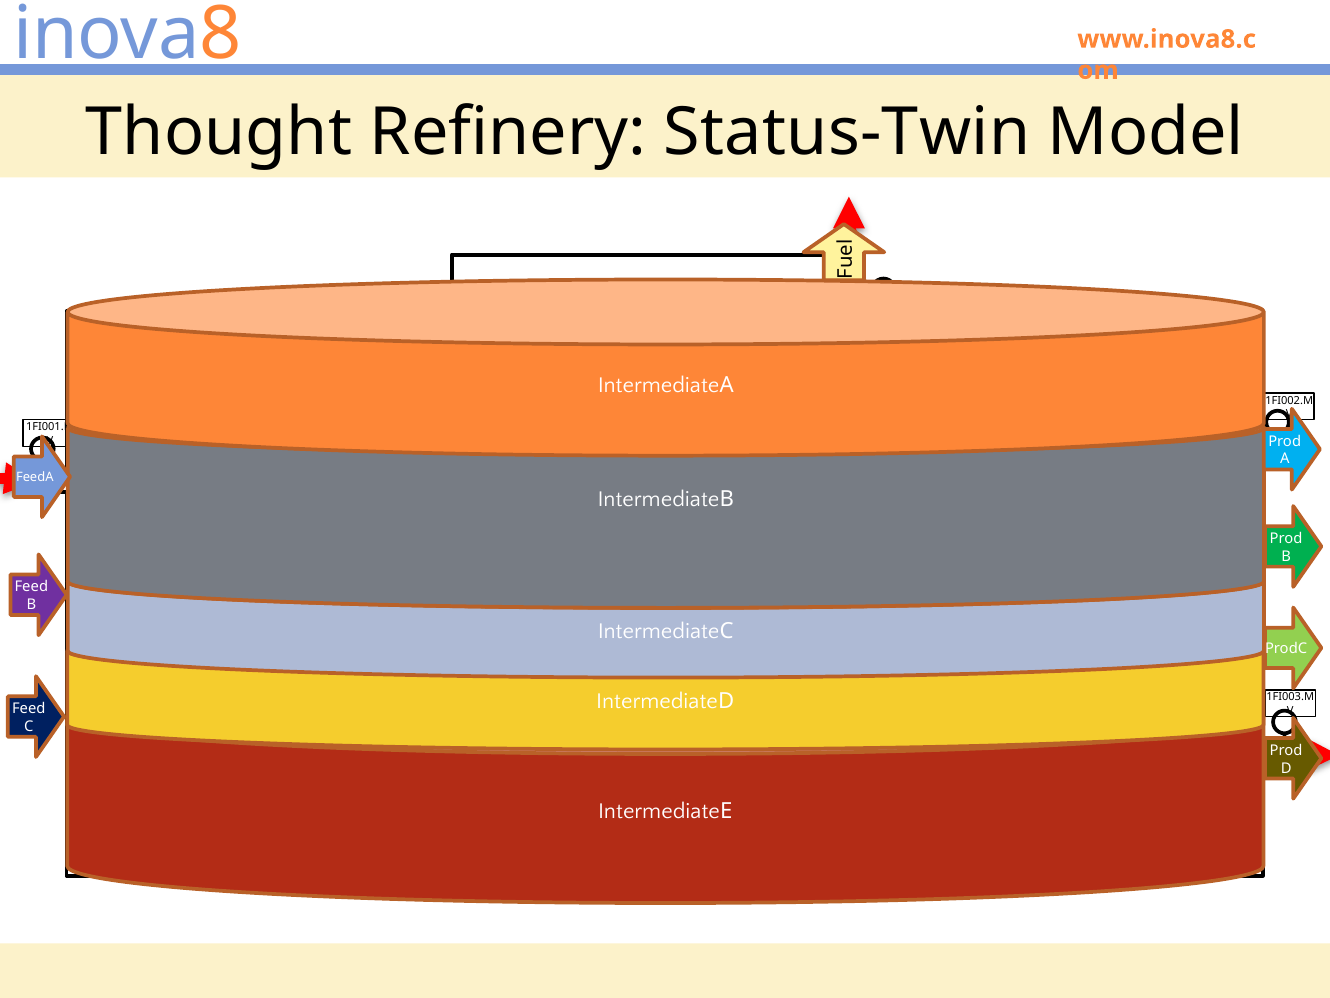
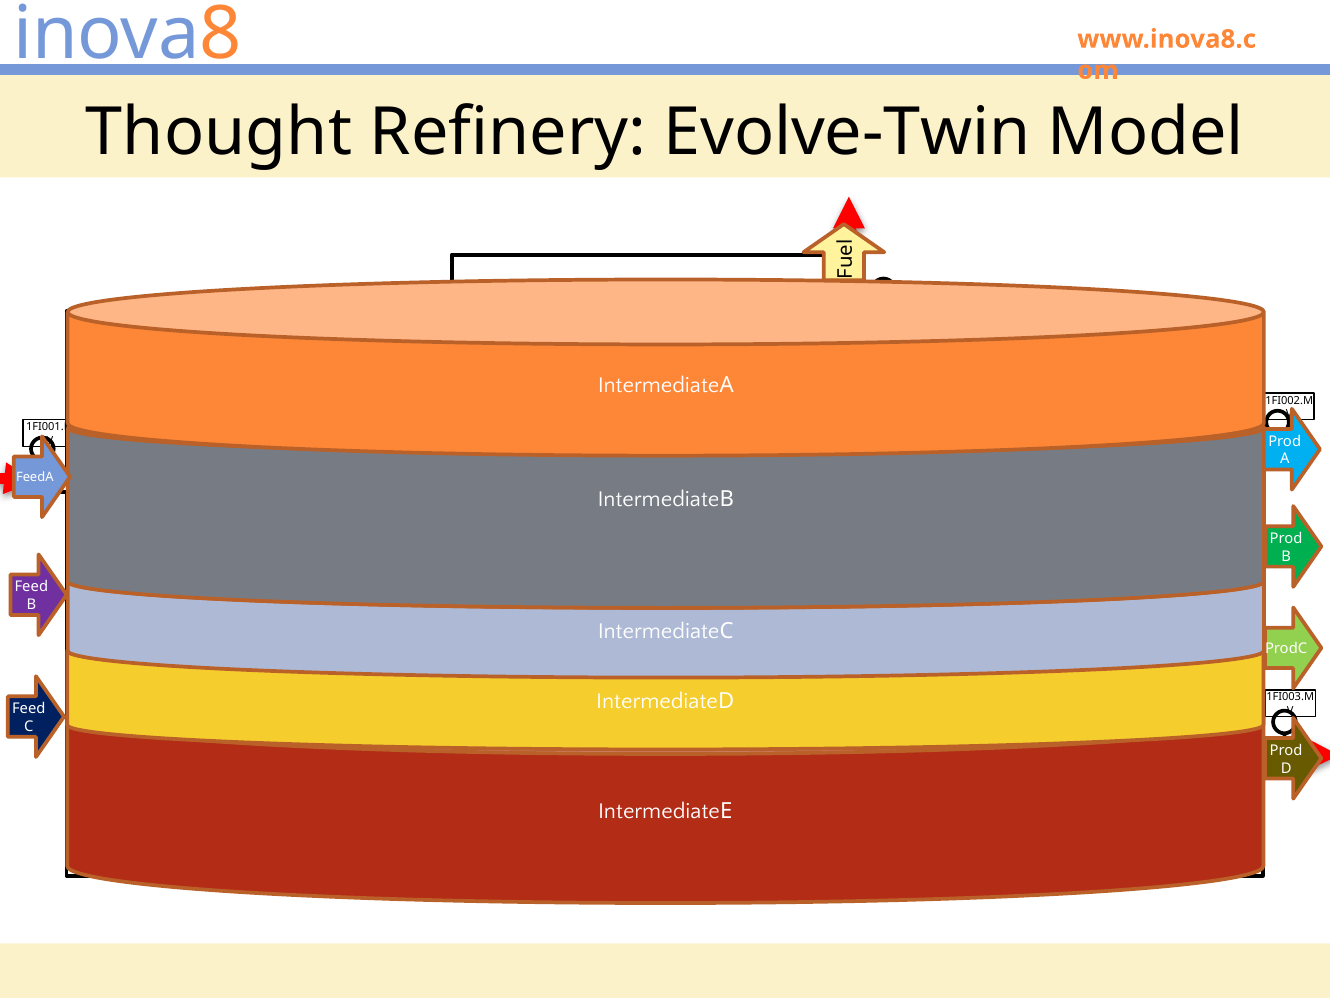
Status-Twin: Status-Twin -> Evolve-Twin
